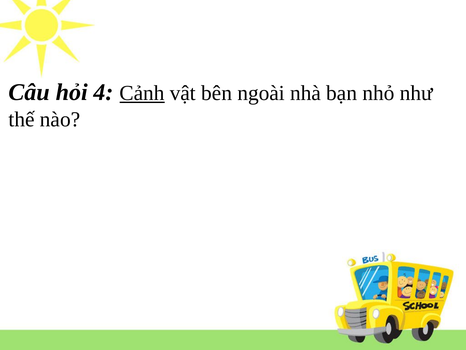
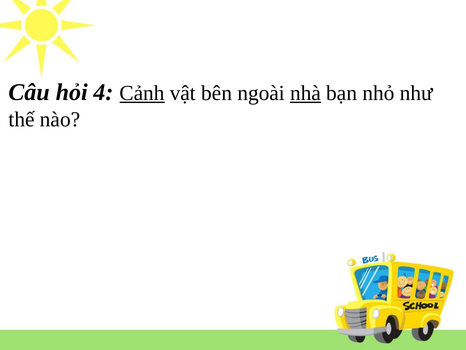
nhà underline: none -> present
